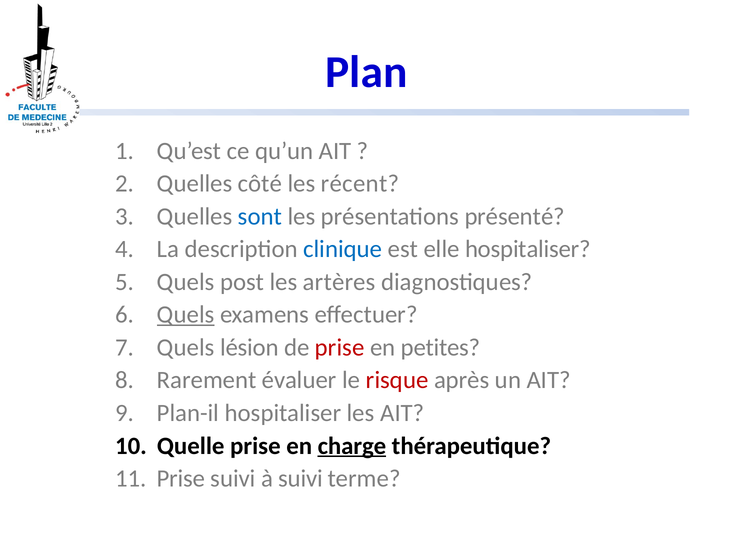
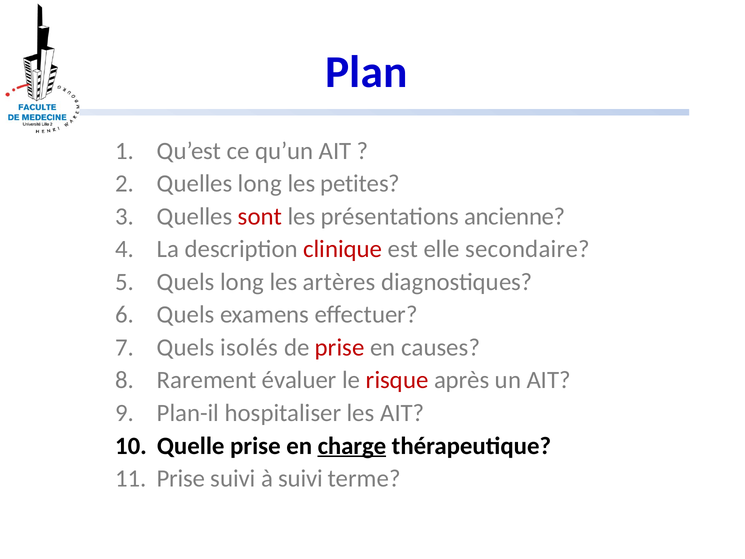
Quelles côté: côté -> long
récent: récent -> petites
sont colour: blue -> red
présenté: présenté -> ancienne
clinique colour: blue -> red
elle hospitaliser: hospitaliser -> secondaire
Quels post: post -> long
Quels at (186, 315) underline: present -> none
lésion: lésion -> isolés
petites: petites -> causes
